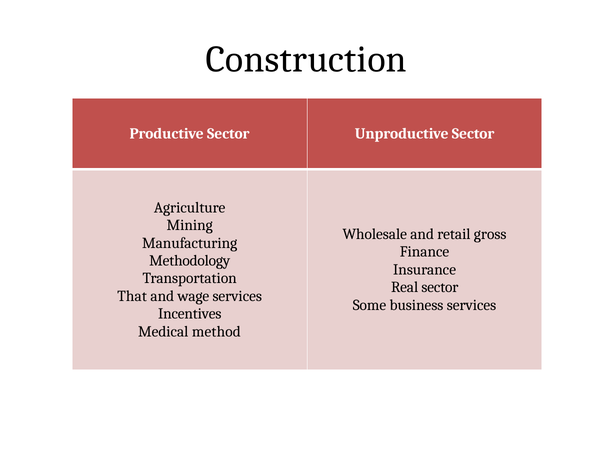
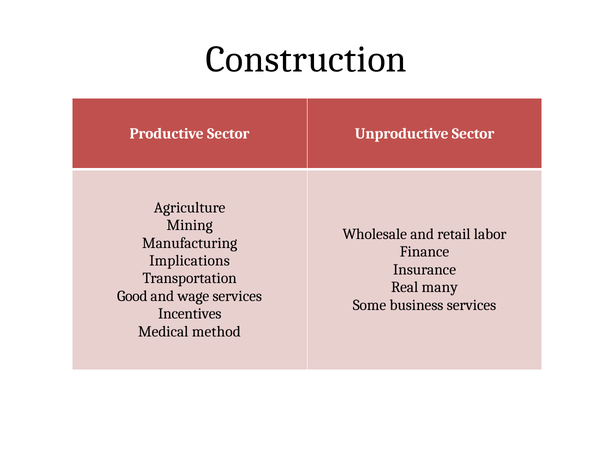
gross: gross -> labor
Methodology: Methodology -> Implications
Real sector: sector -> many
That: That -> Good
